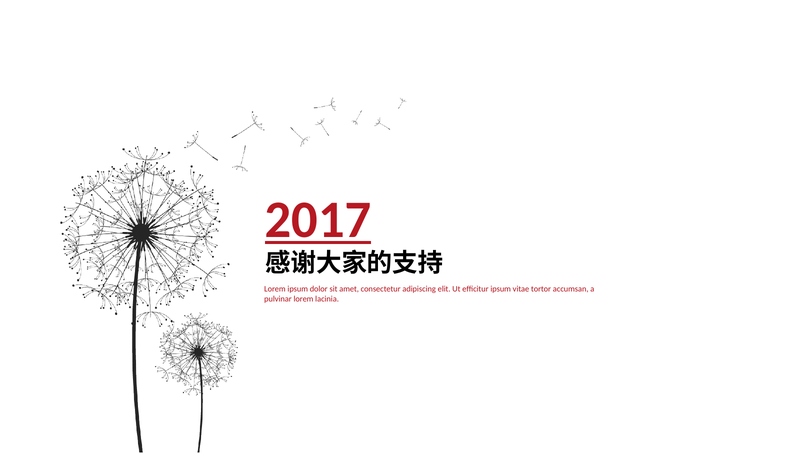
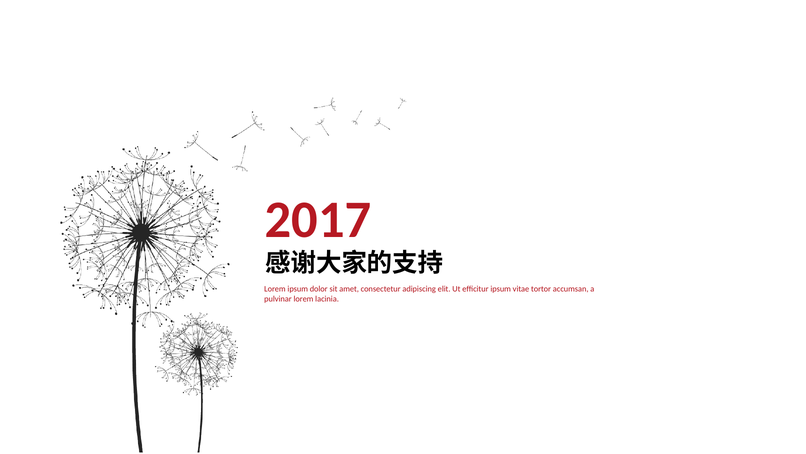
2017 underline: present -> none
